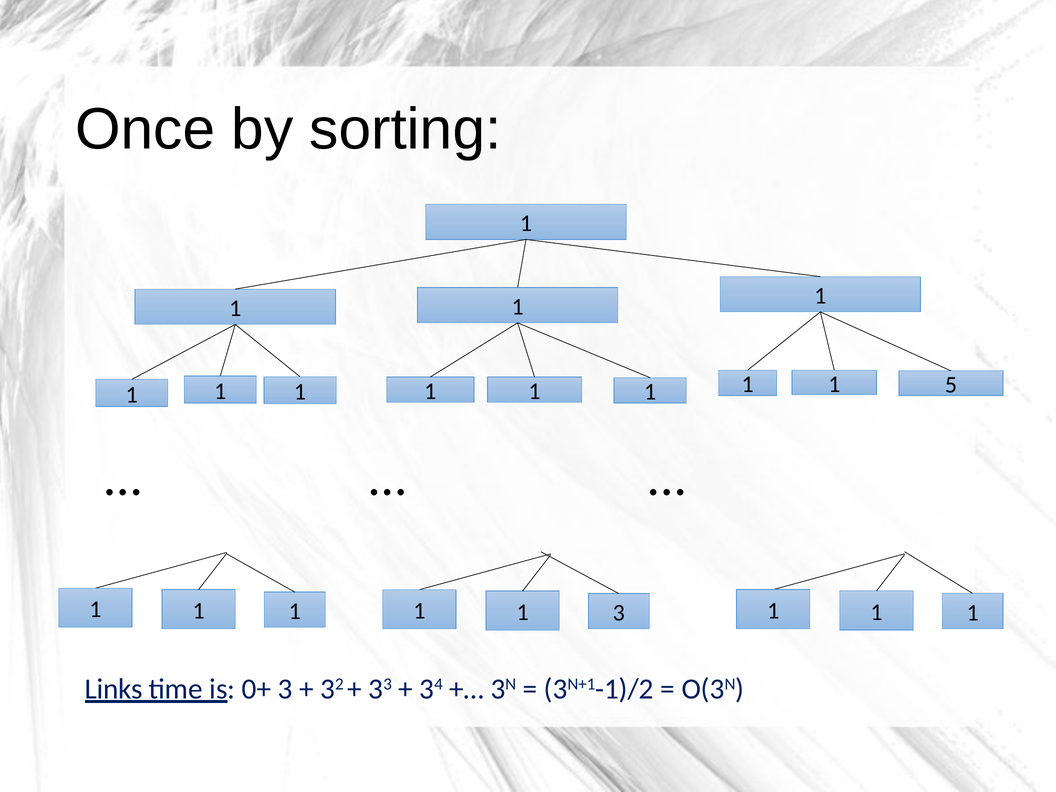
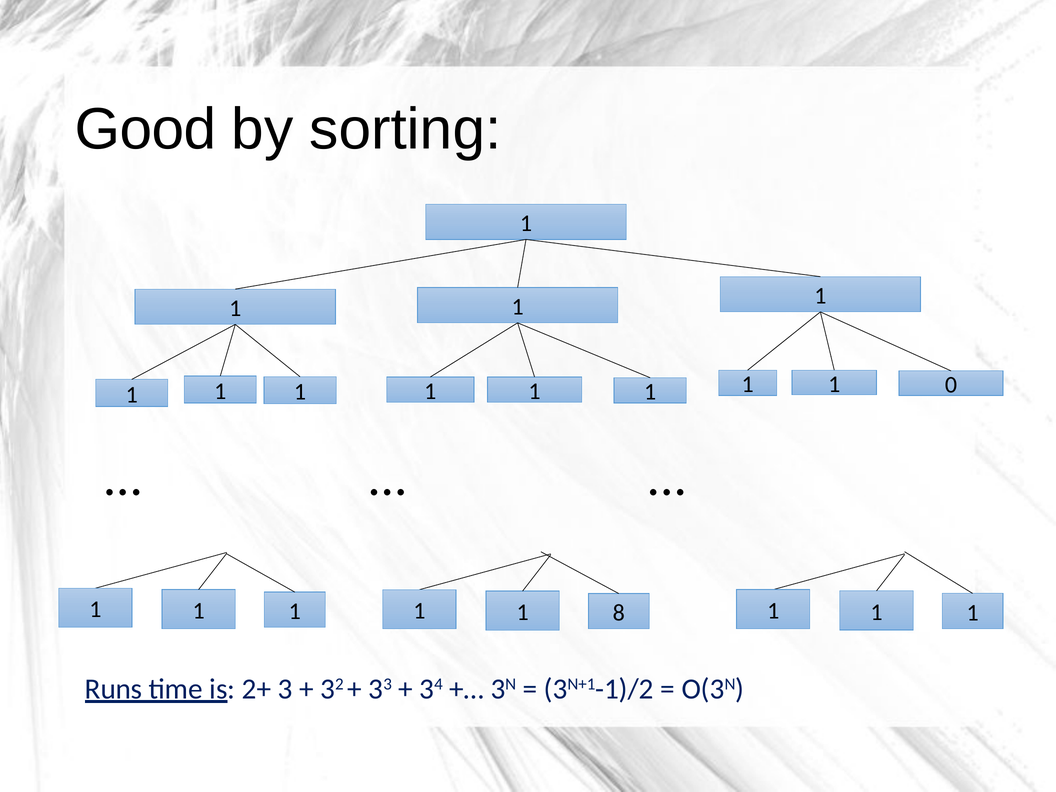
Once: Once -> Good
5: 5 -> 0
1 3: 3 -> 8
Links: Links -> Runs
0+: 0+ -> 2+
